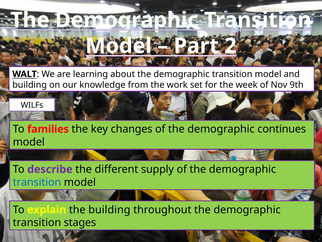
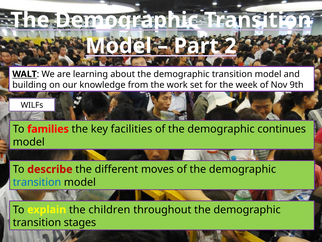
changes: changes -> facilities
describe colour: purple -> red
supply: supply -> moves
the building: building -> children
